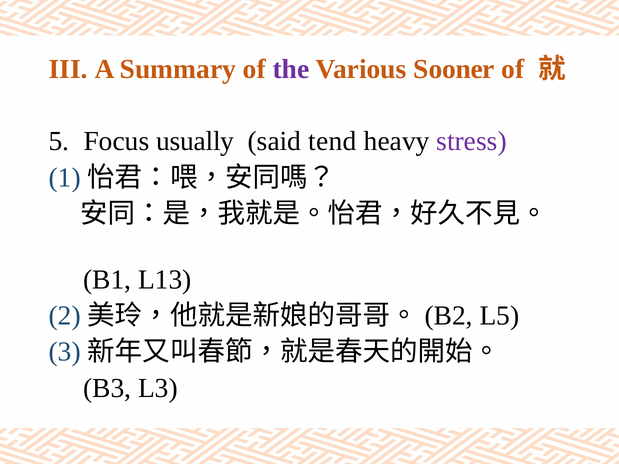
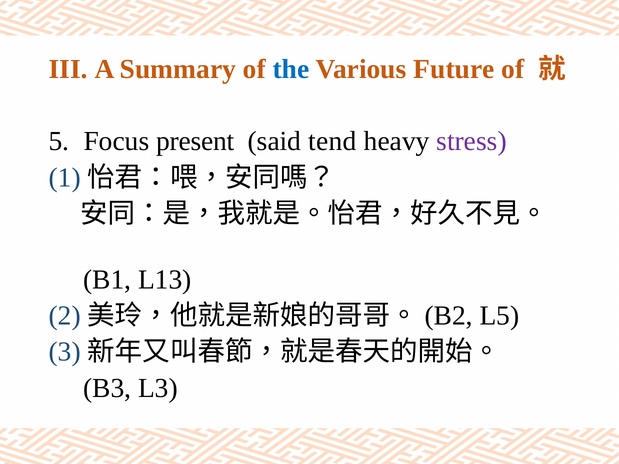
the colour: purple -> blue
Sooner: Sooner -> Future
usually: usually -> present
